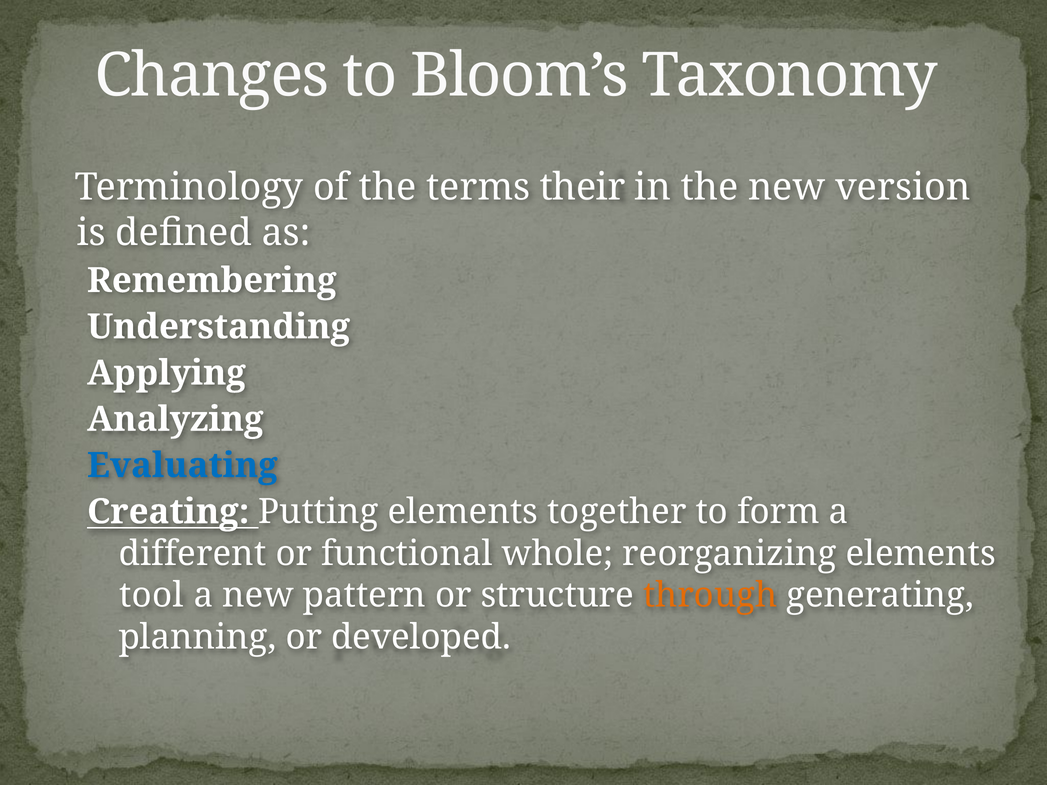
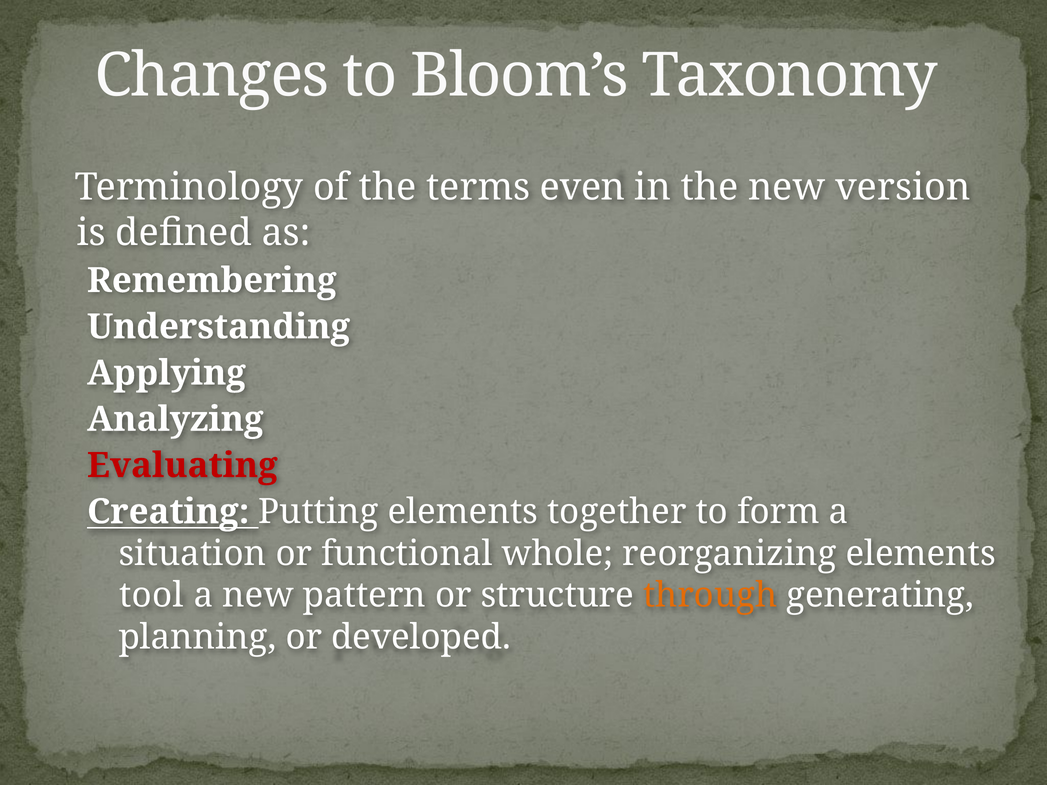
their: their -> even
Evaluating colour: blue -> red
different: different -> situation
